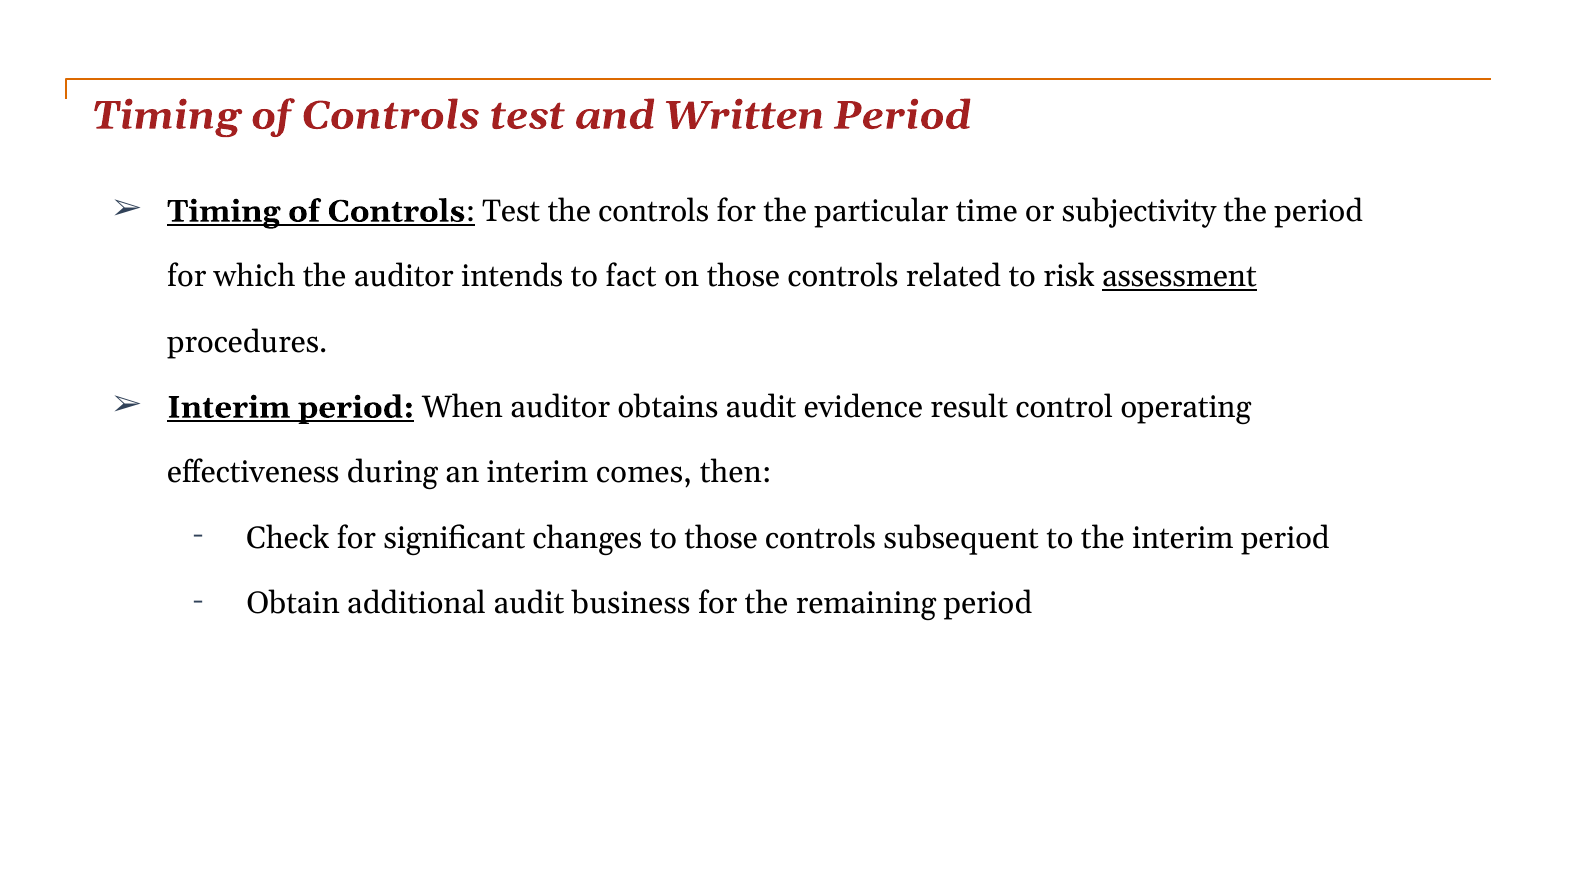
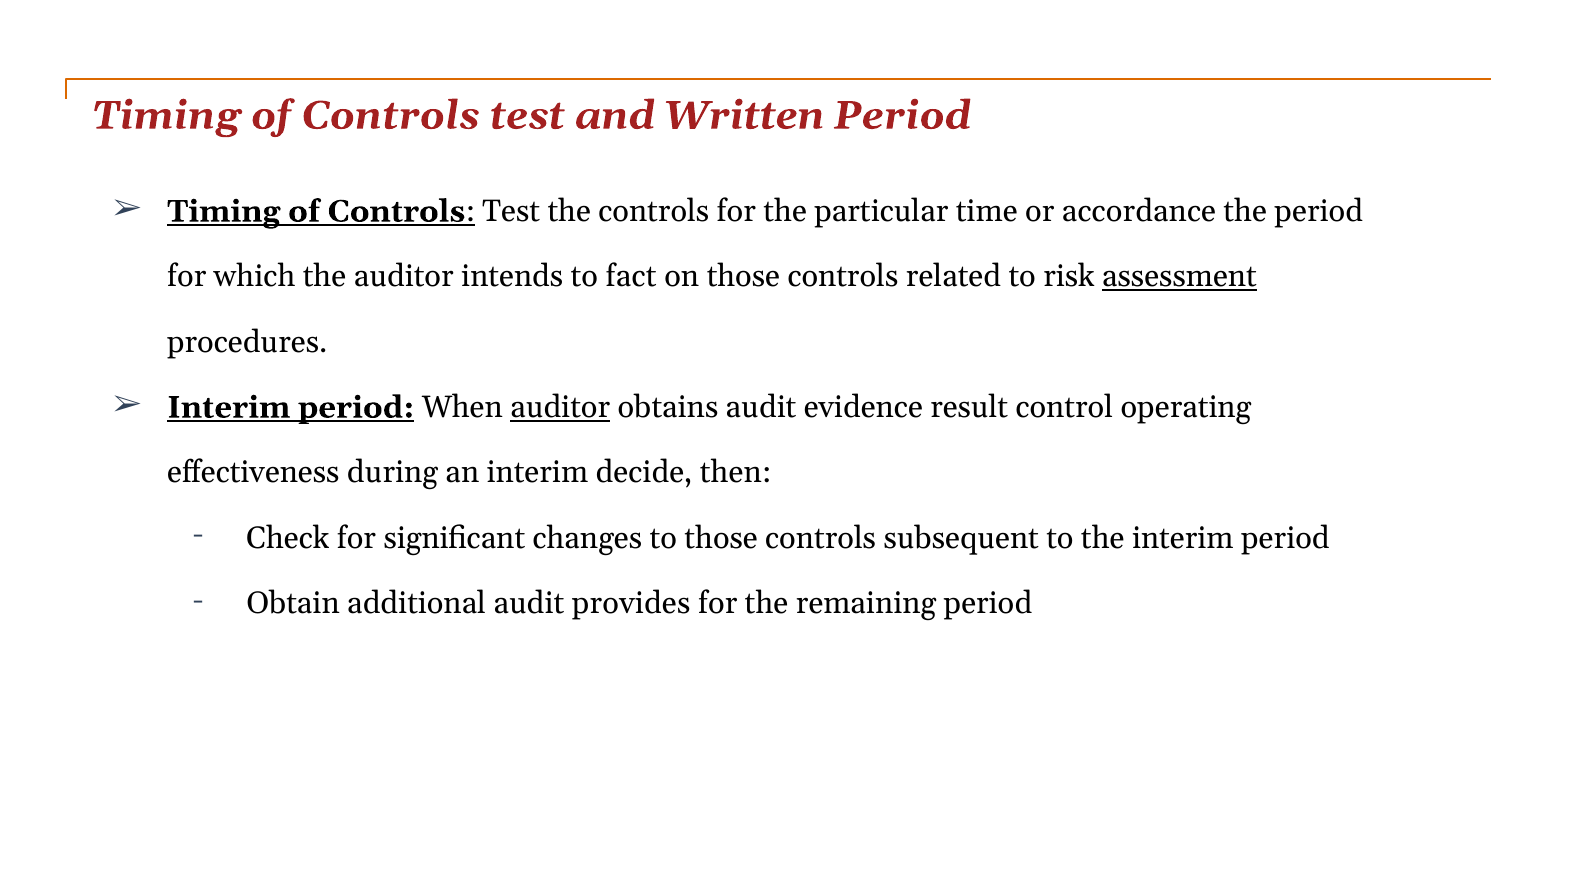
subjectivity: subjectivity -> accordance
auditor at (560, 408) underline: none -> present
comes: comes -> decide
business: business -> provides
